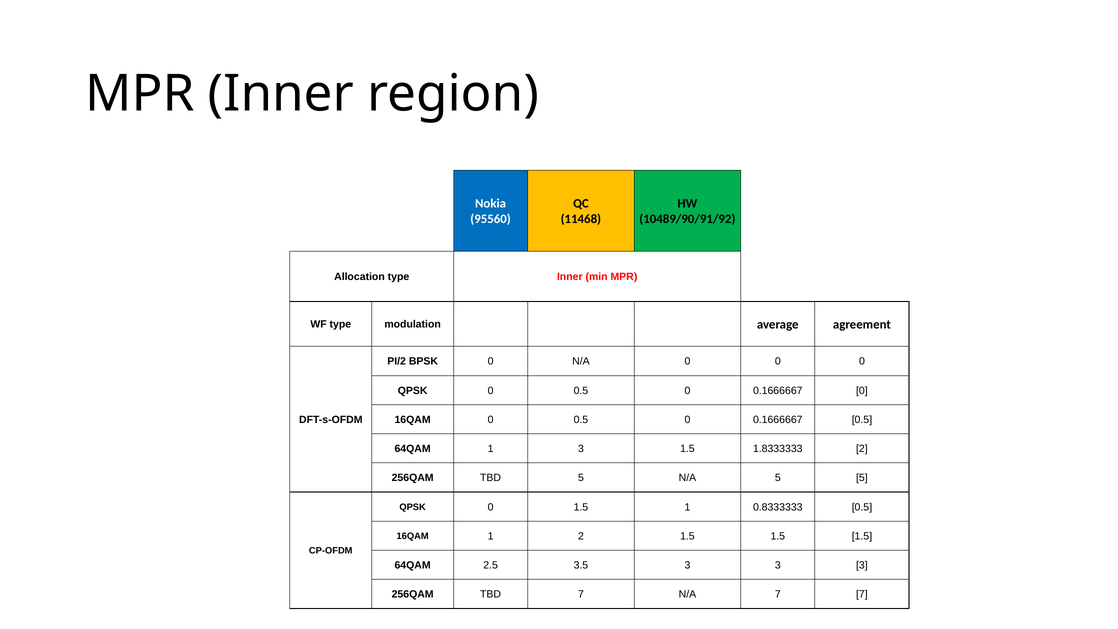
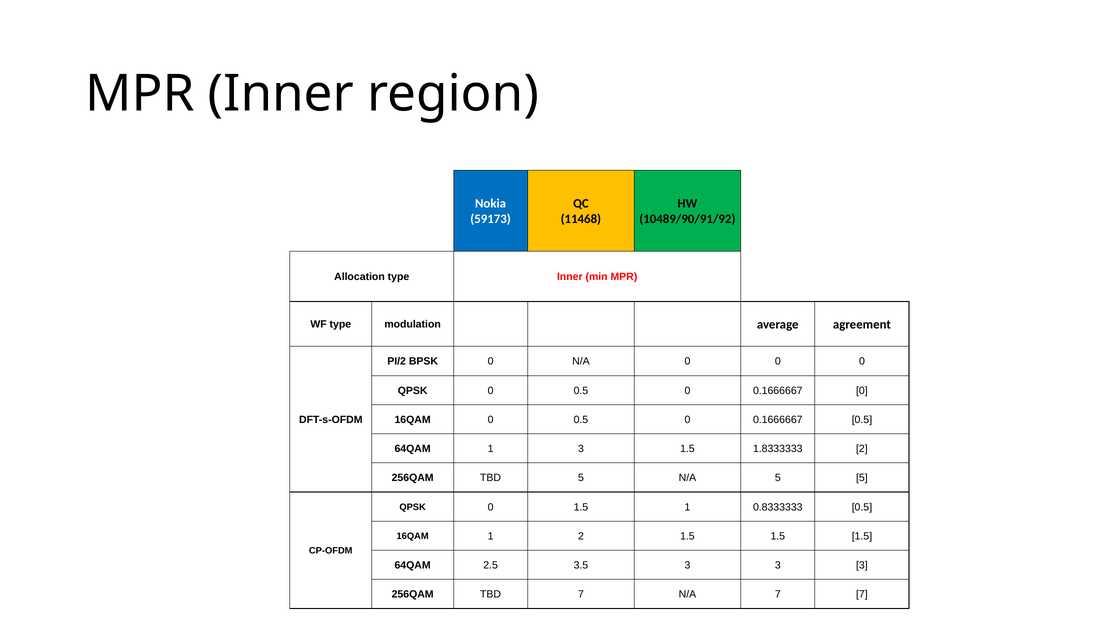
95560: 95560 -> 59173
